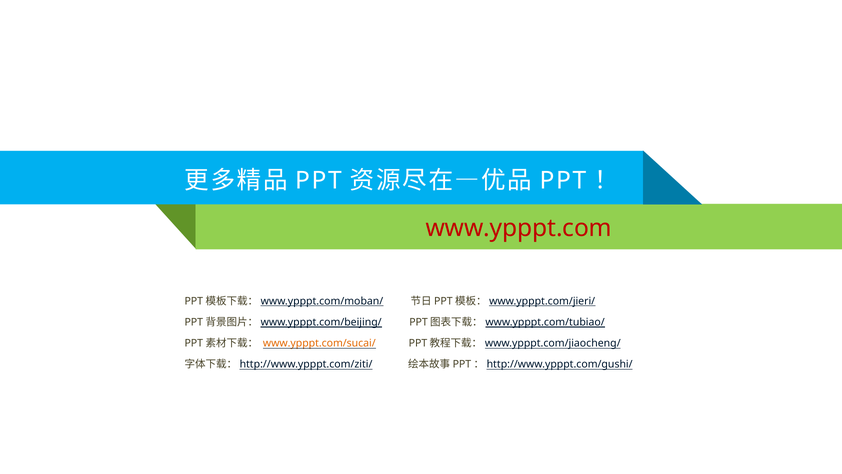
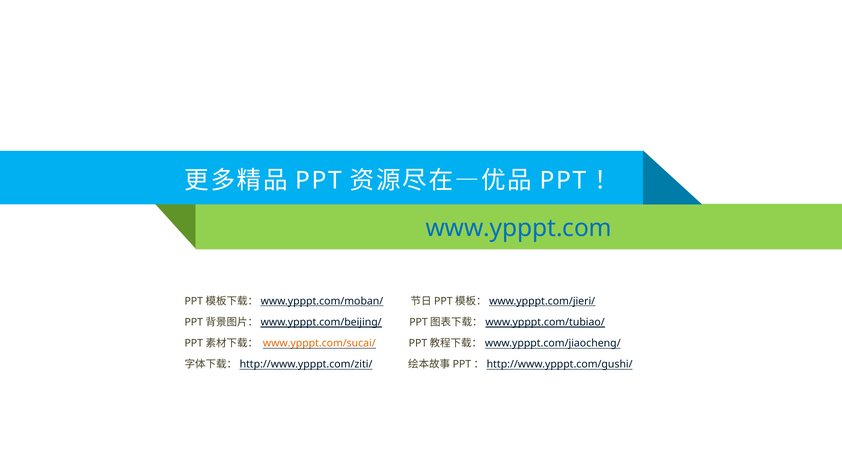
www.ypppt.com colour: red -> blue
